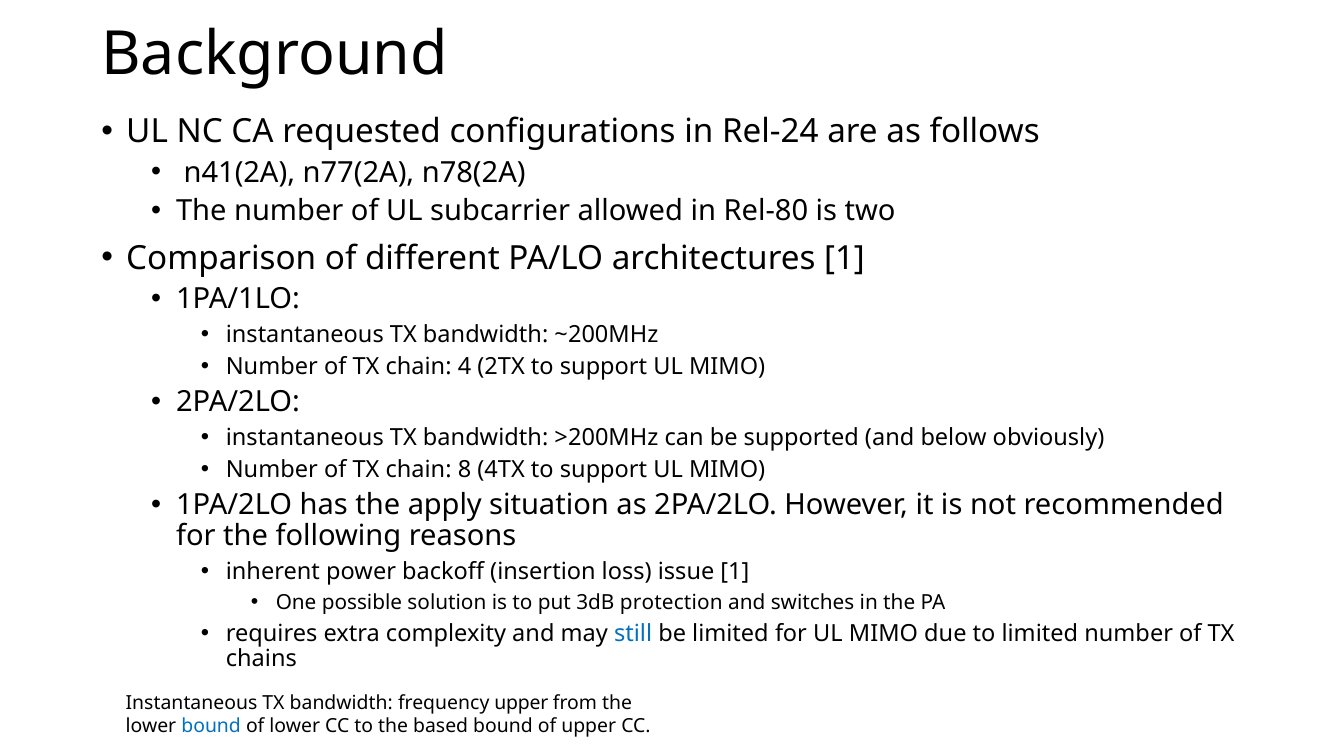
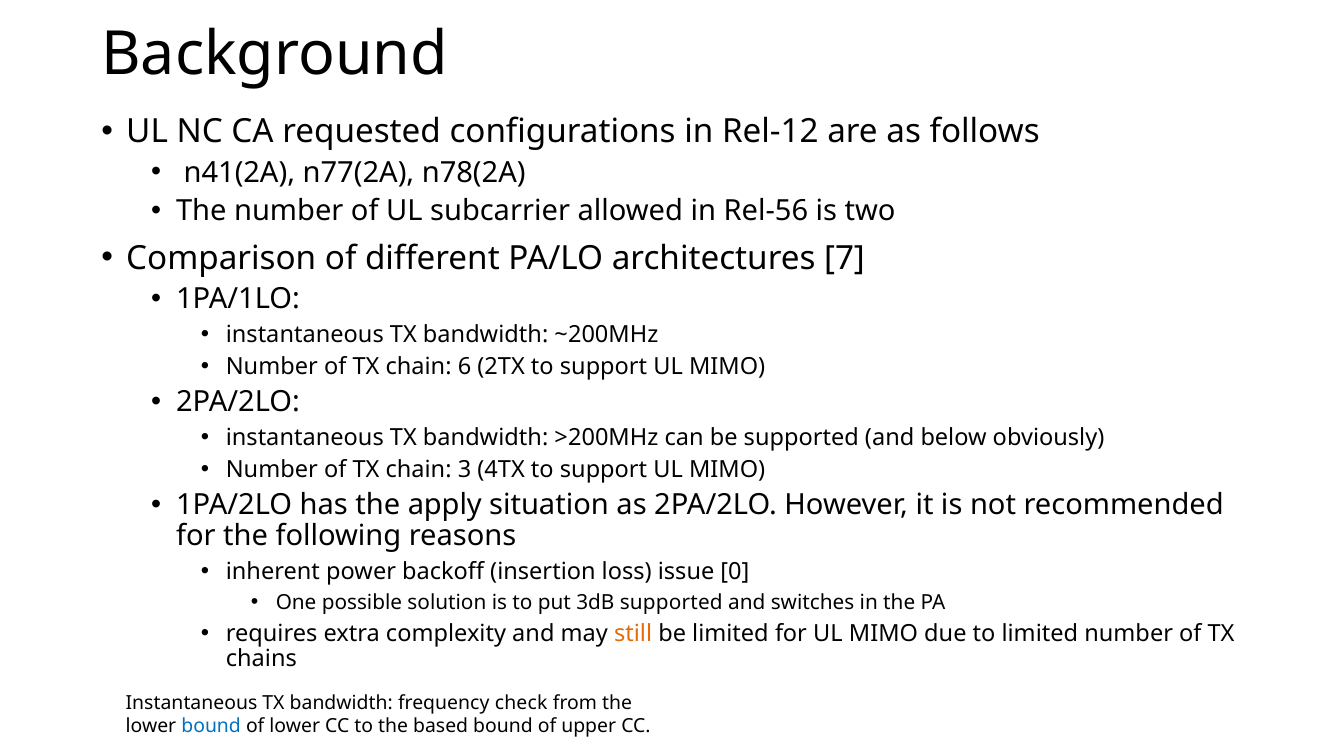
Rel-24: Rel-24 -> Rel-12
Rel-80: Rel-80 -> Rel-56
architectures 1: 1 -> 7
4: 4 -> 6
8: 8 -> 3
issue 1: 1 -> 0
3dB protection: protection -> supported
still colour: blue -> orange
frequency upper: upper -> check
